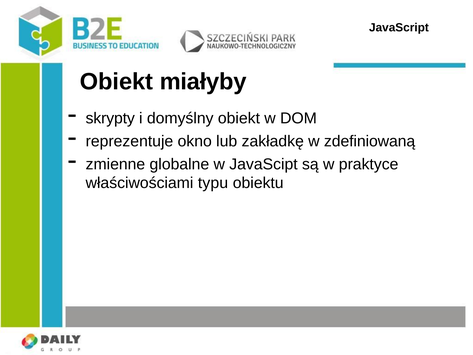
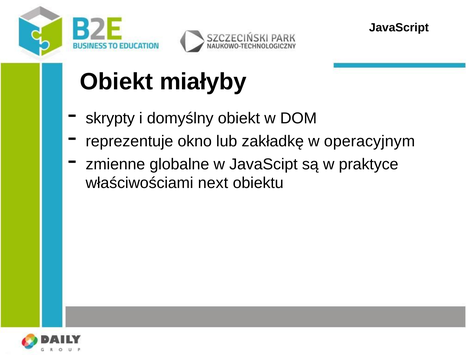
zdefiniowaną: zdefiniowaną -> operacyjnym
typu: typu -> next
